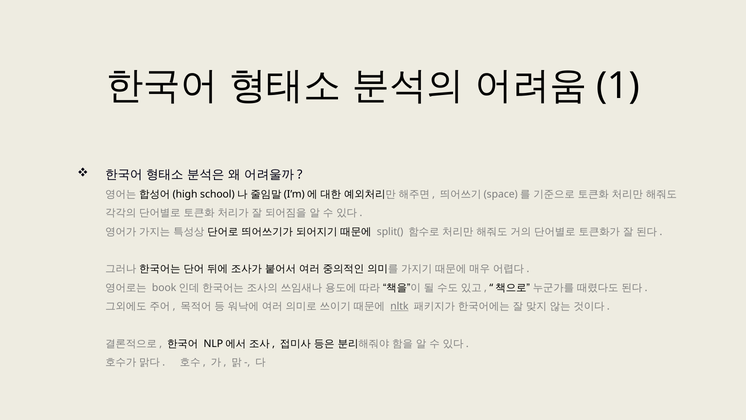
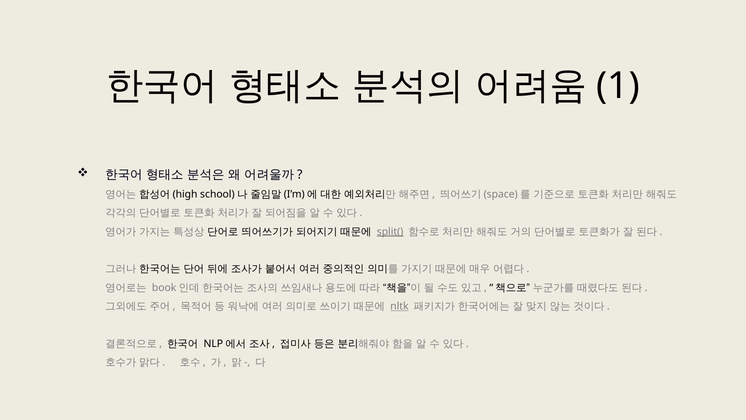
split( underline: none -> present
